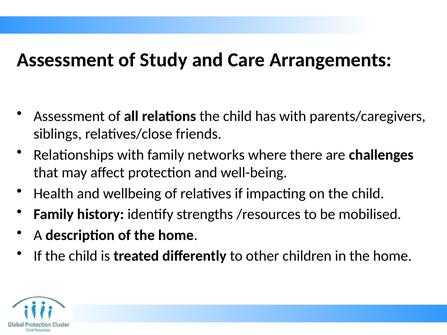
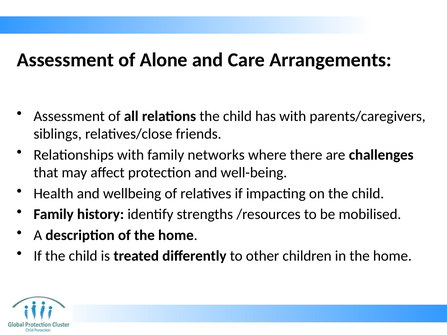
Study: Study -> Alone
